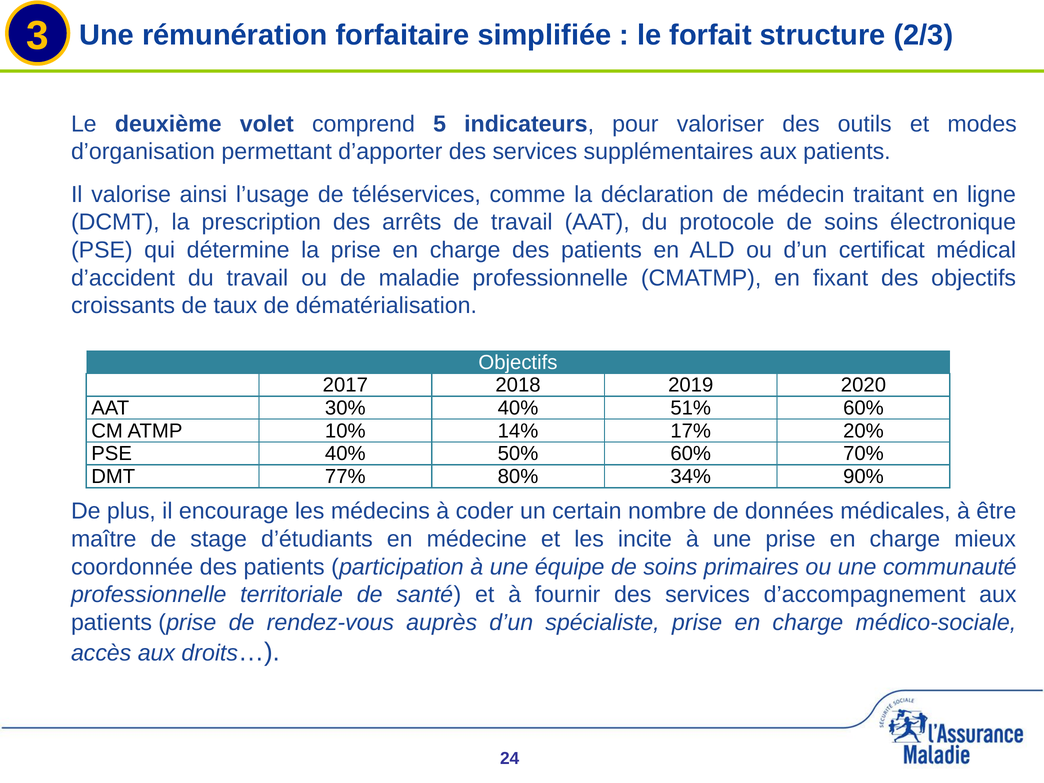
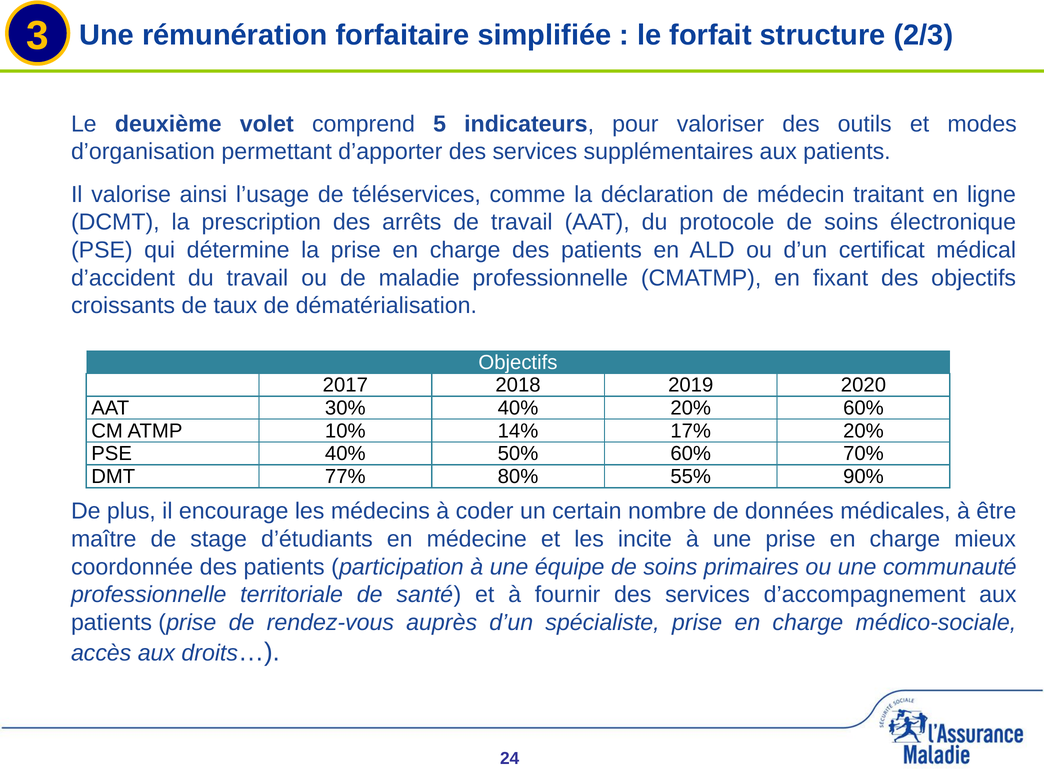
40% 51%: 51% -> 20%
34%: 34% -> 55%
